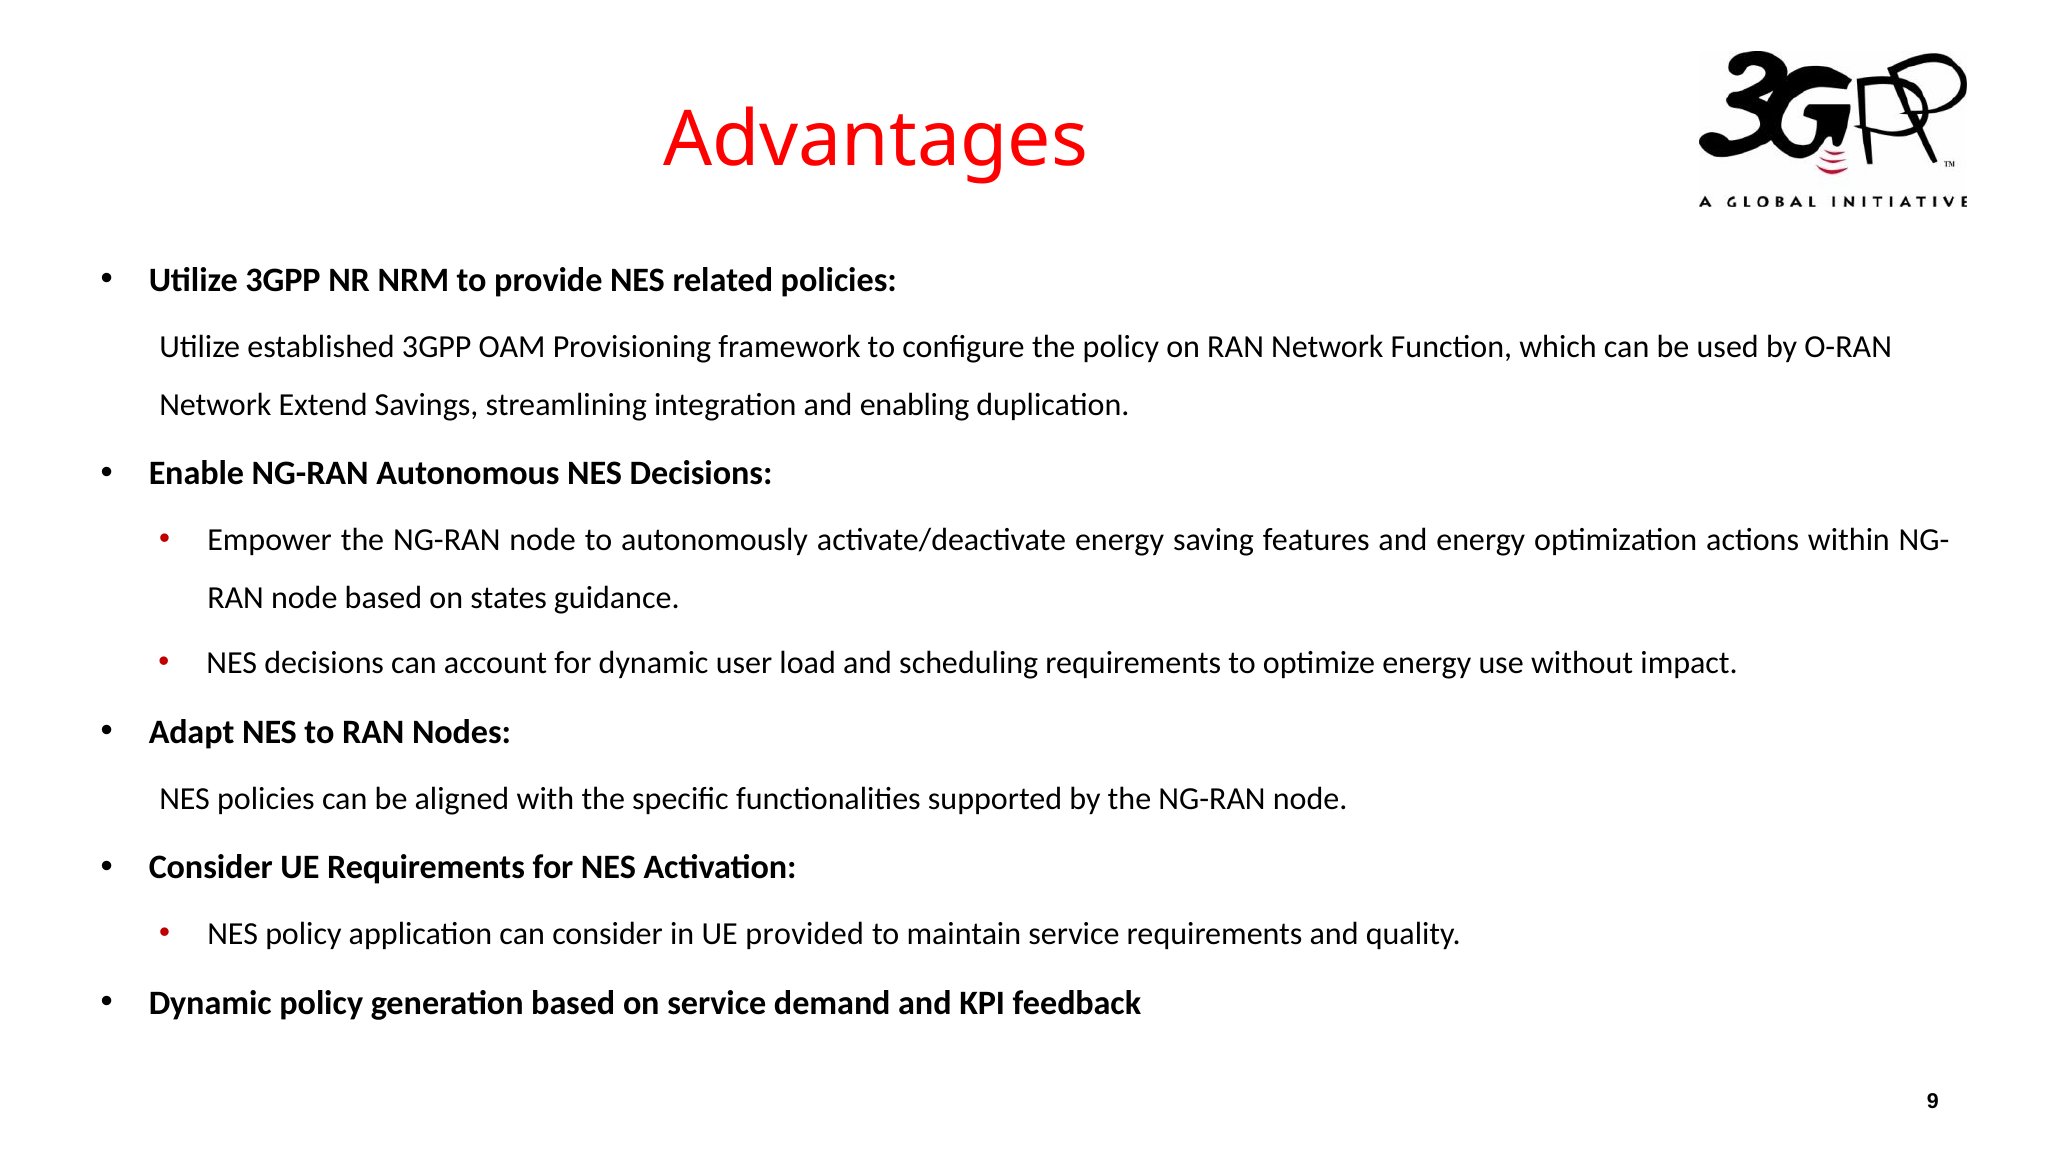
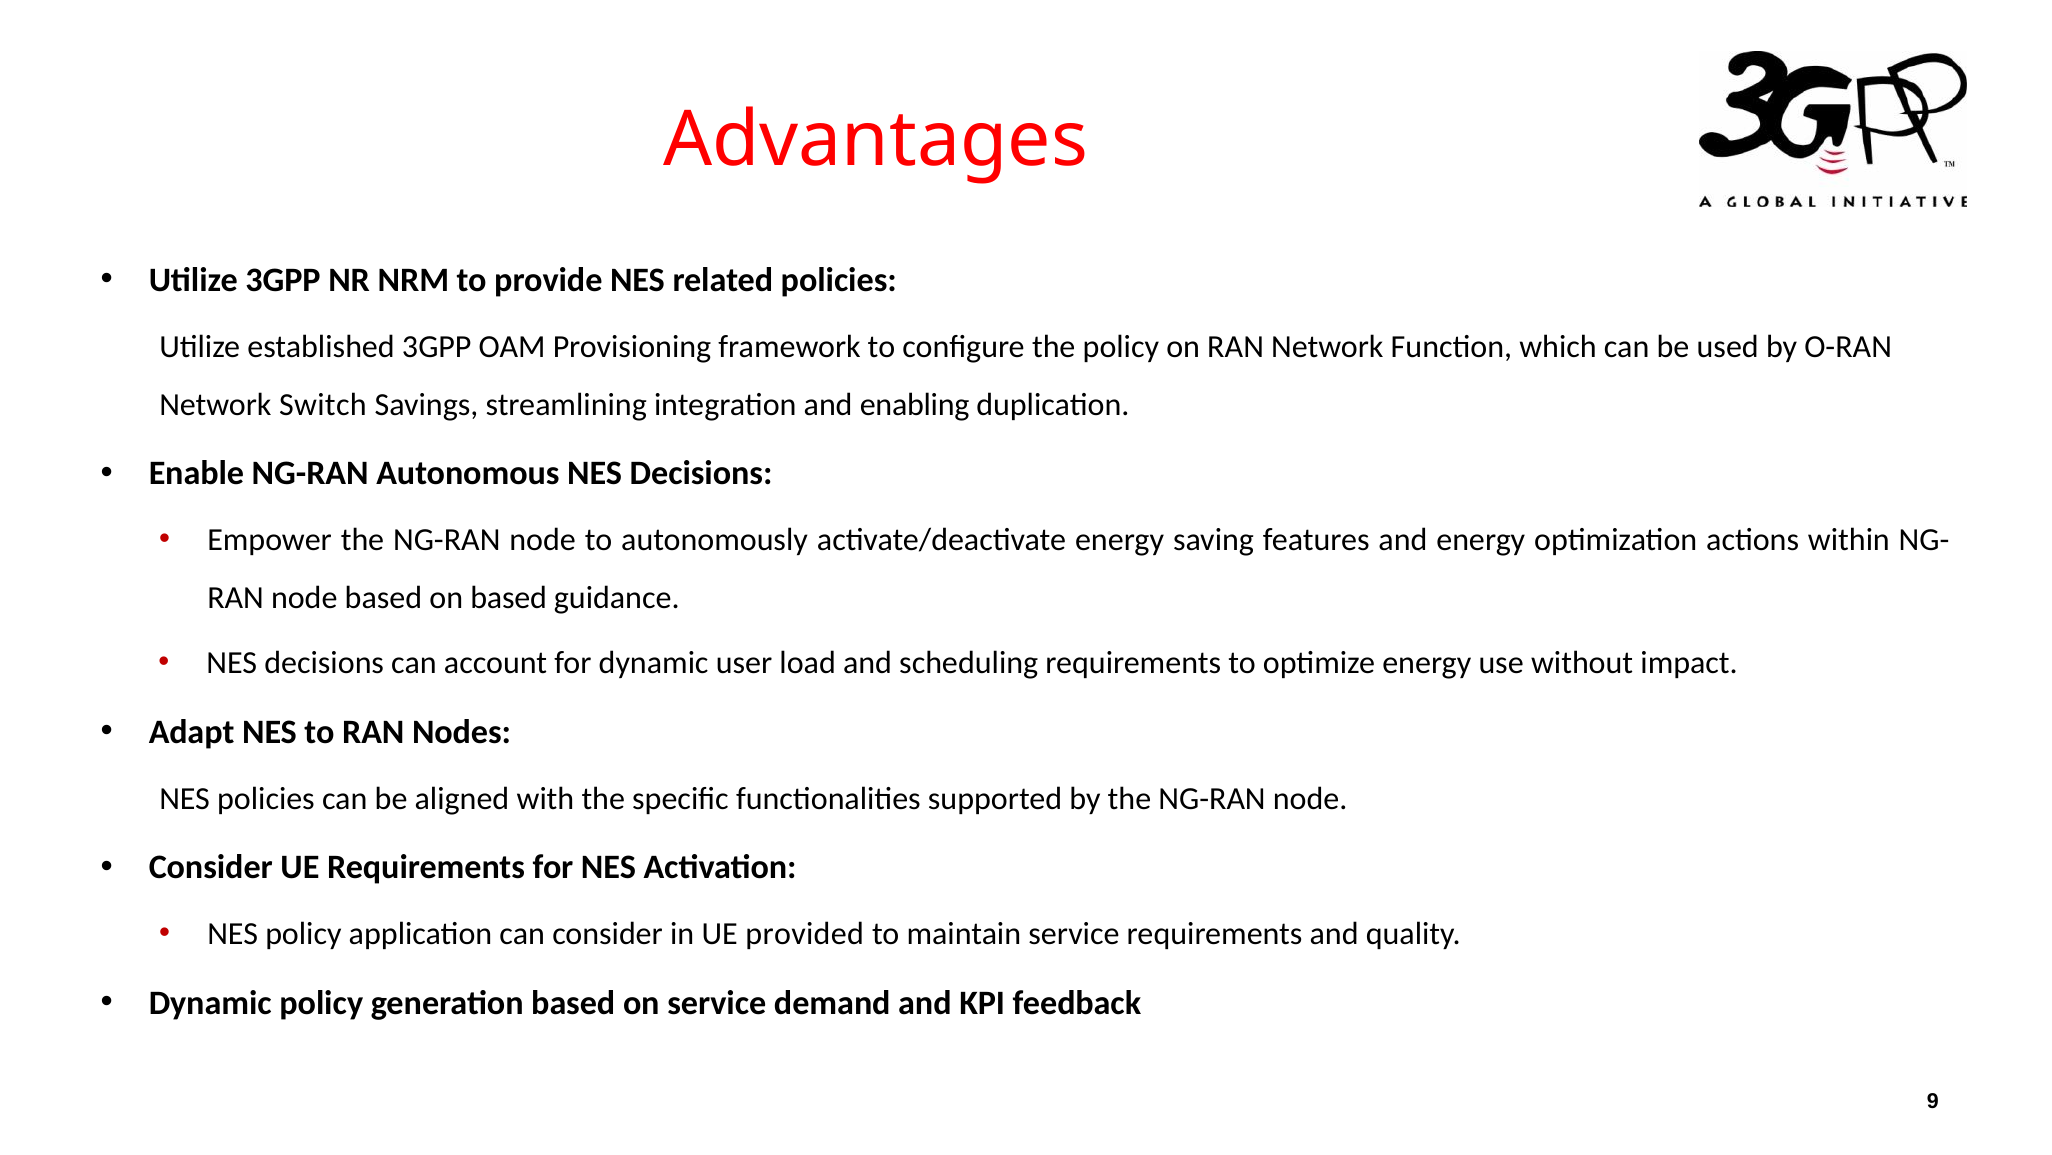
Extend: Extend -> Switch
on states: states -> based
